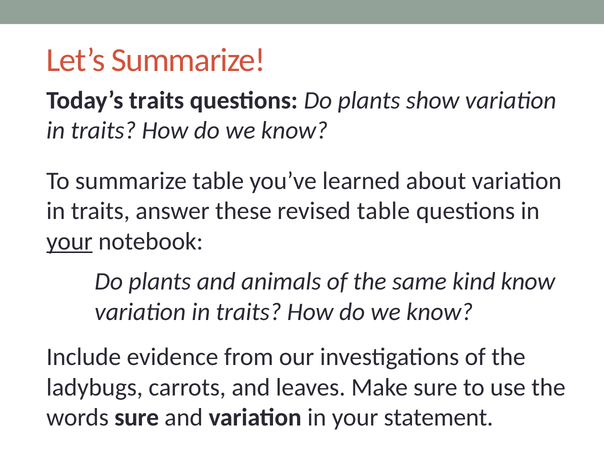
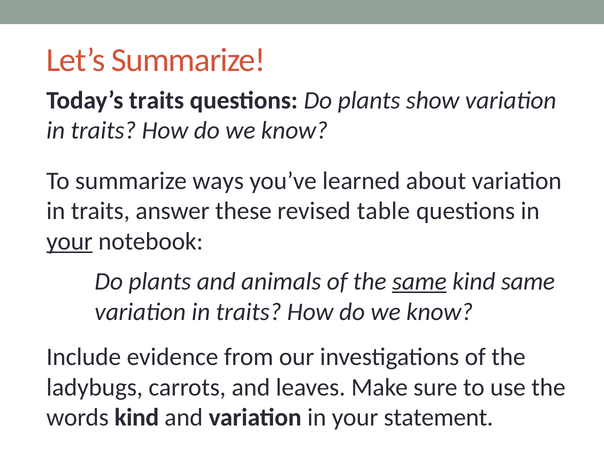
summarize table: table -> ways
same at (419, 282) underline: none -> present
kind know: know -> same
words sure: sure -> kind
